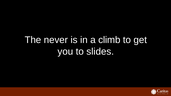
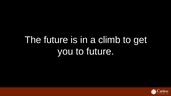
The never: never -> future
to slides: slides -> future
